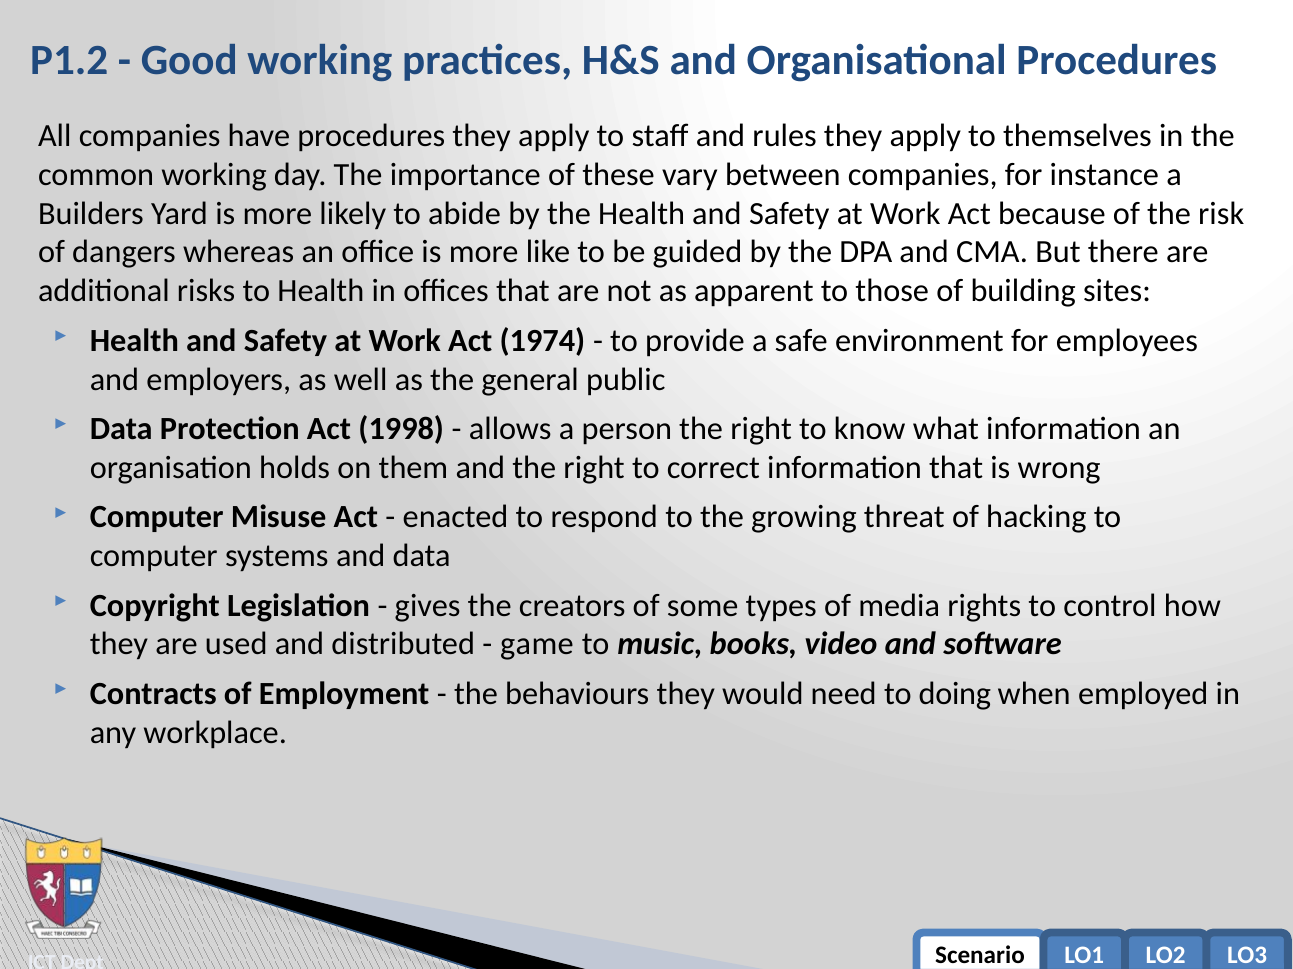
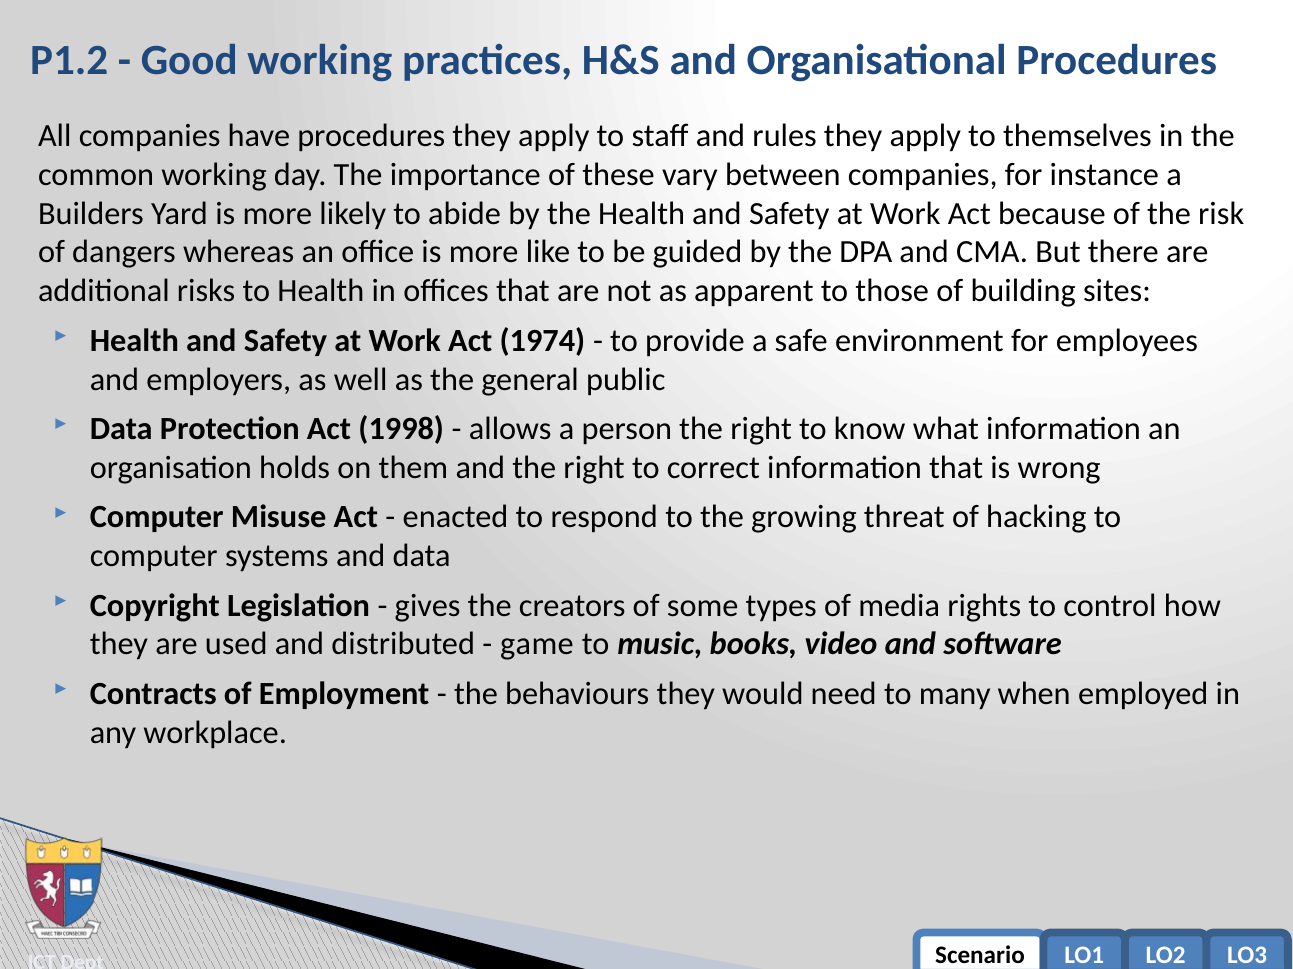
doing: doing -> many
